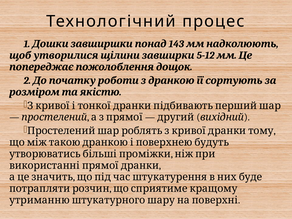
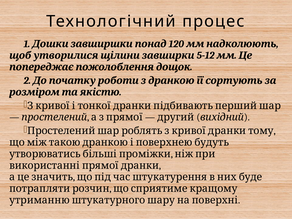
143: 143 -> 120
